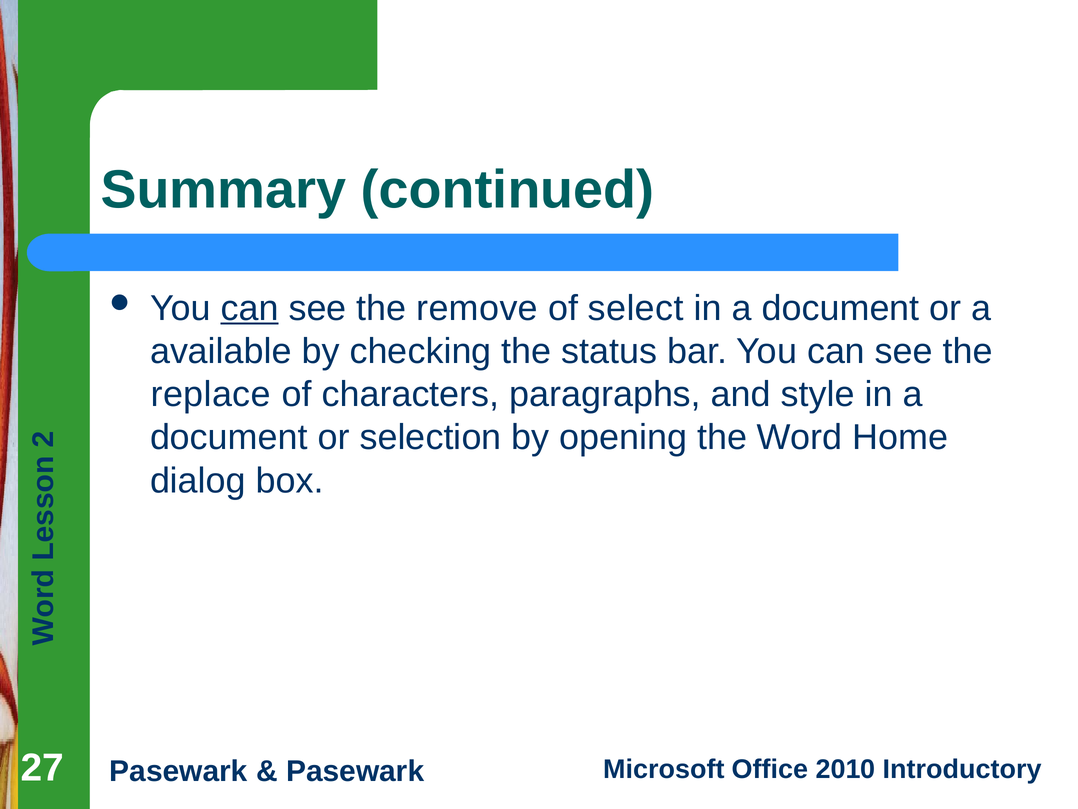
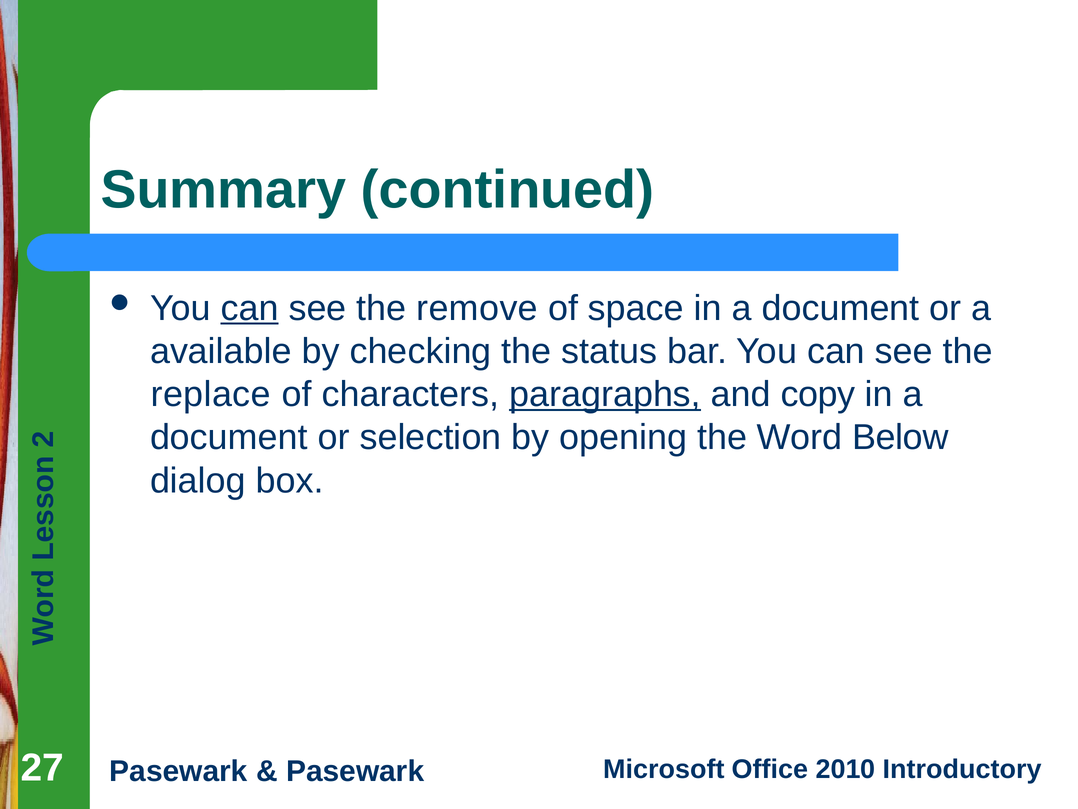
select: select -> space
paragraphs underline: none -> present
style: style -> copy
Home: Home -> Below
